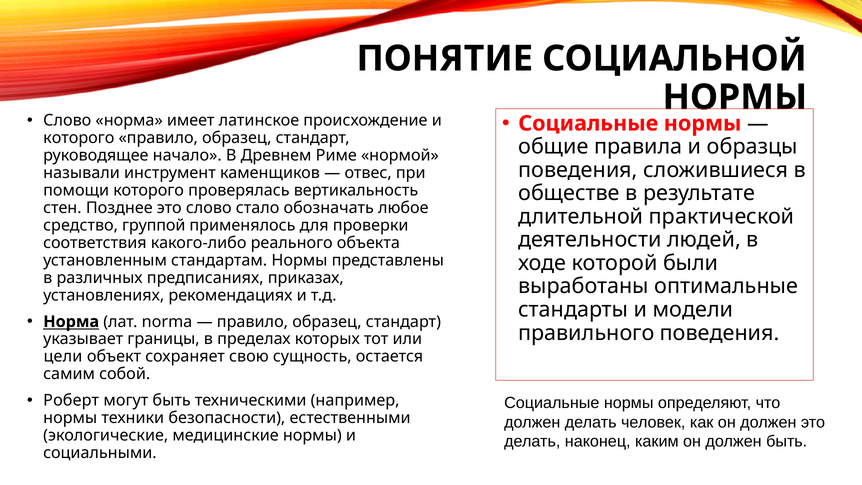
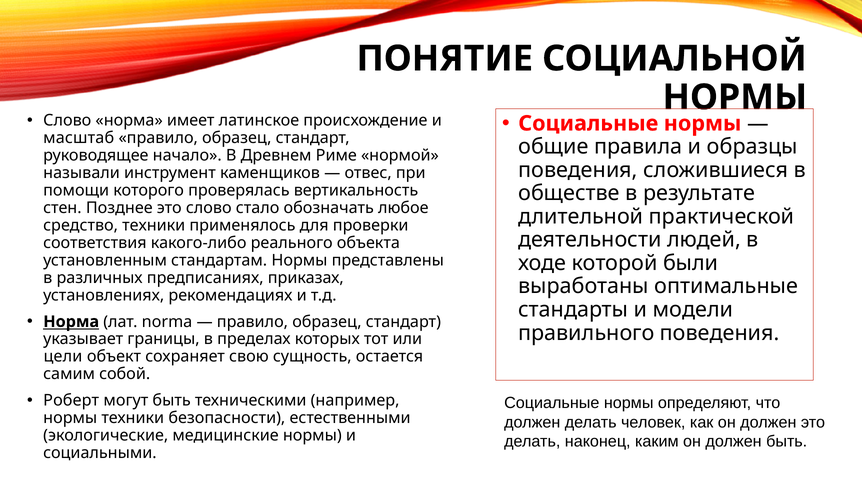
которого at (79, 138): которого -> масштаб
средство группой: группой -> техники
